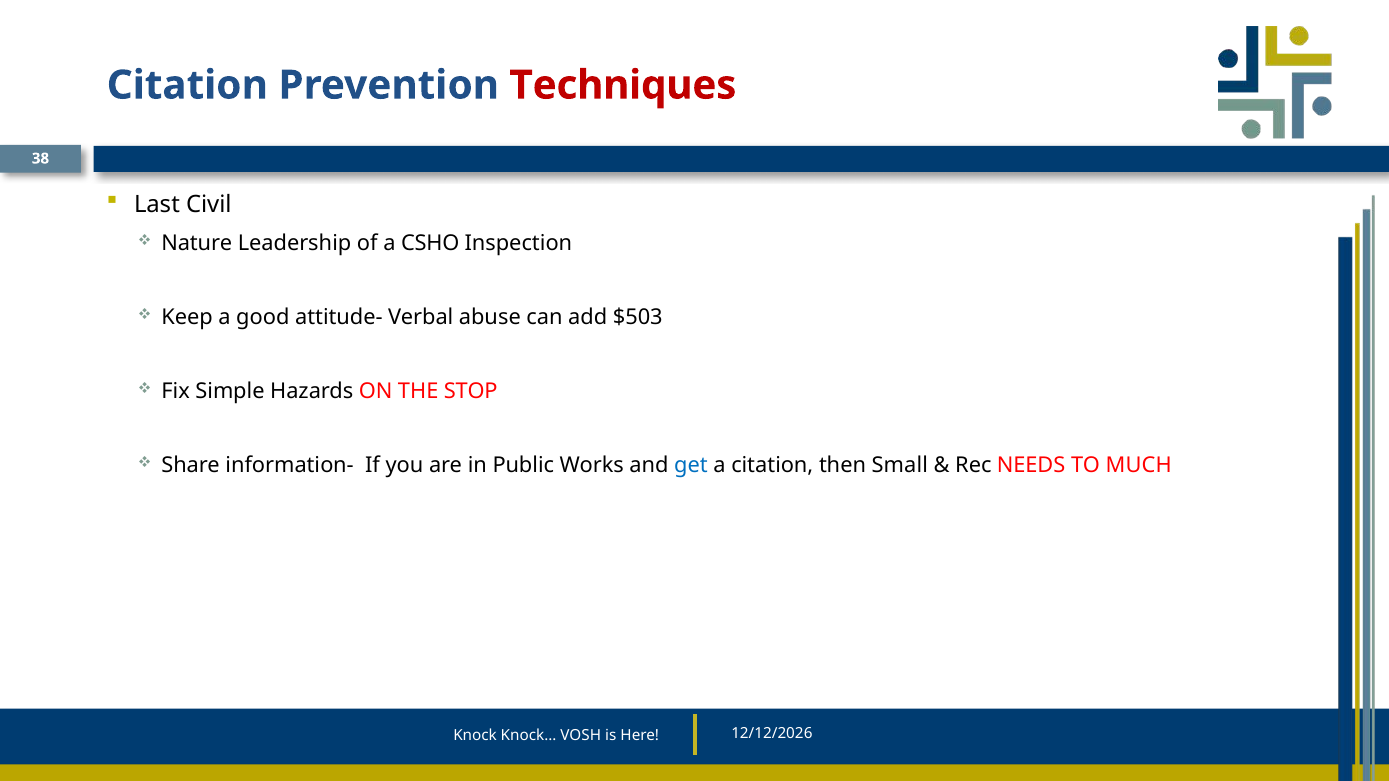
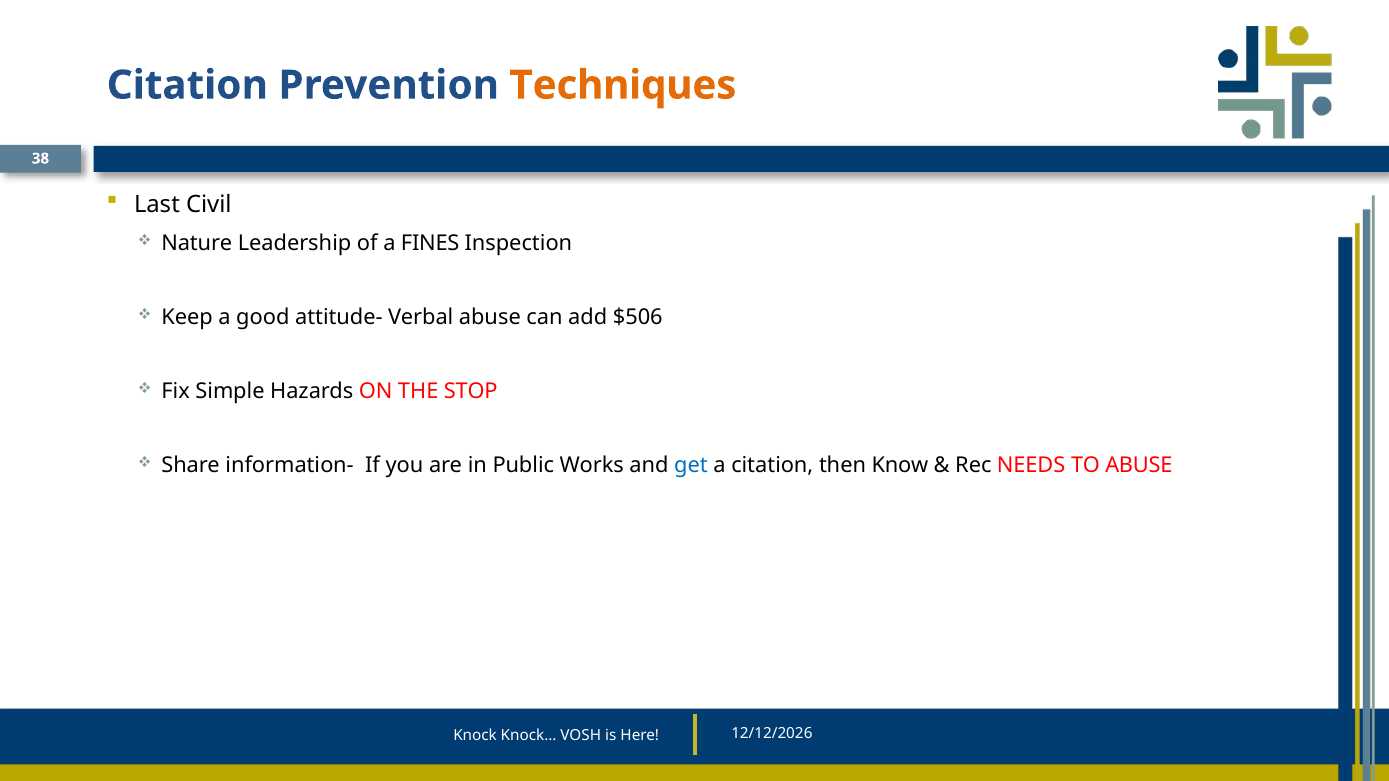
Techniques colour: red -> orange
CSHO: CSHO -> FINES
$503: $503 -> $506
Small: Small -> Know
TO MUCH: MUCH -> ABUSE
